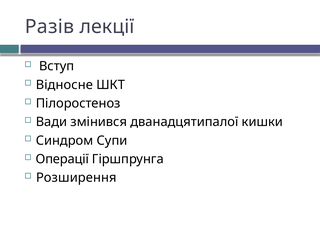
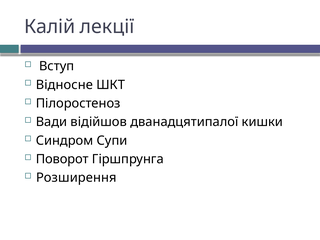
Разів: Разів -> Калій
змінився: змінився -> відійшов
Операції: Операції -> Поворот
